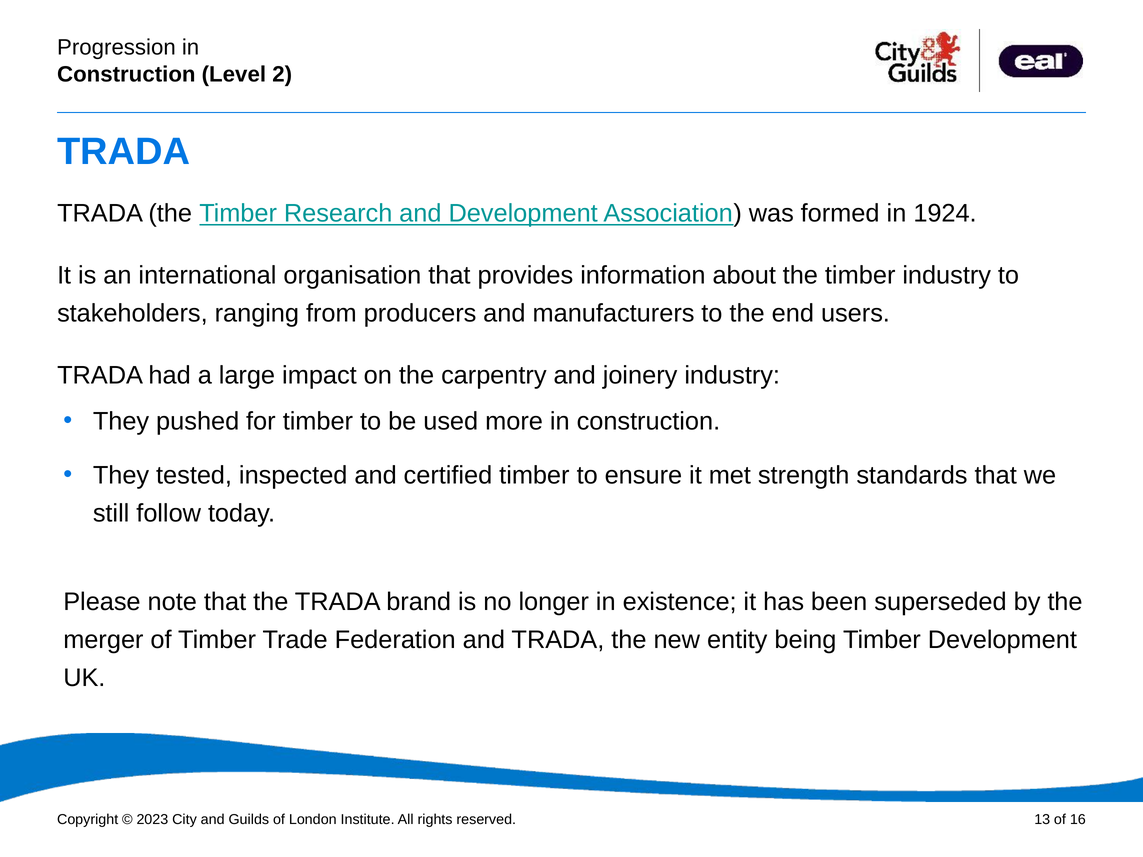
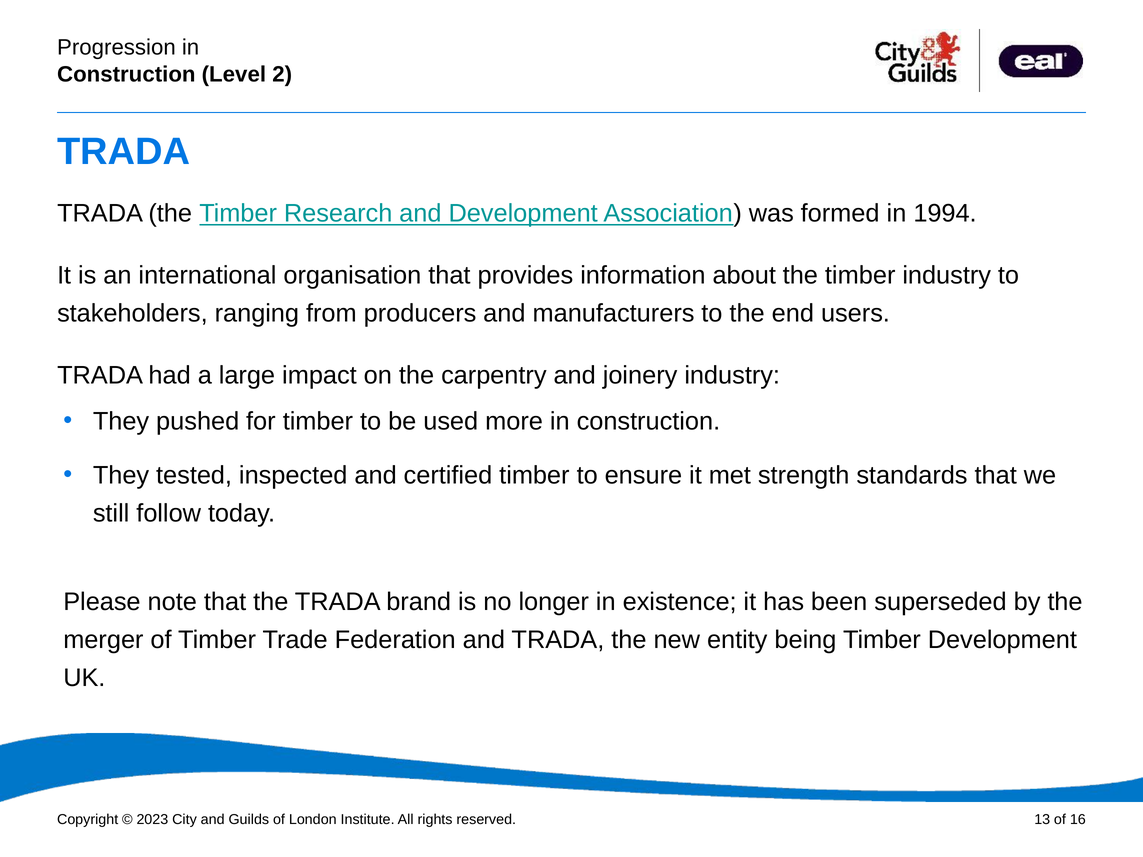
1924: 1924 -> 1994
